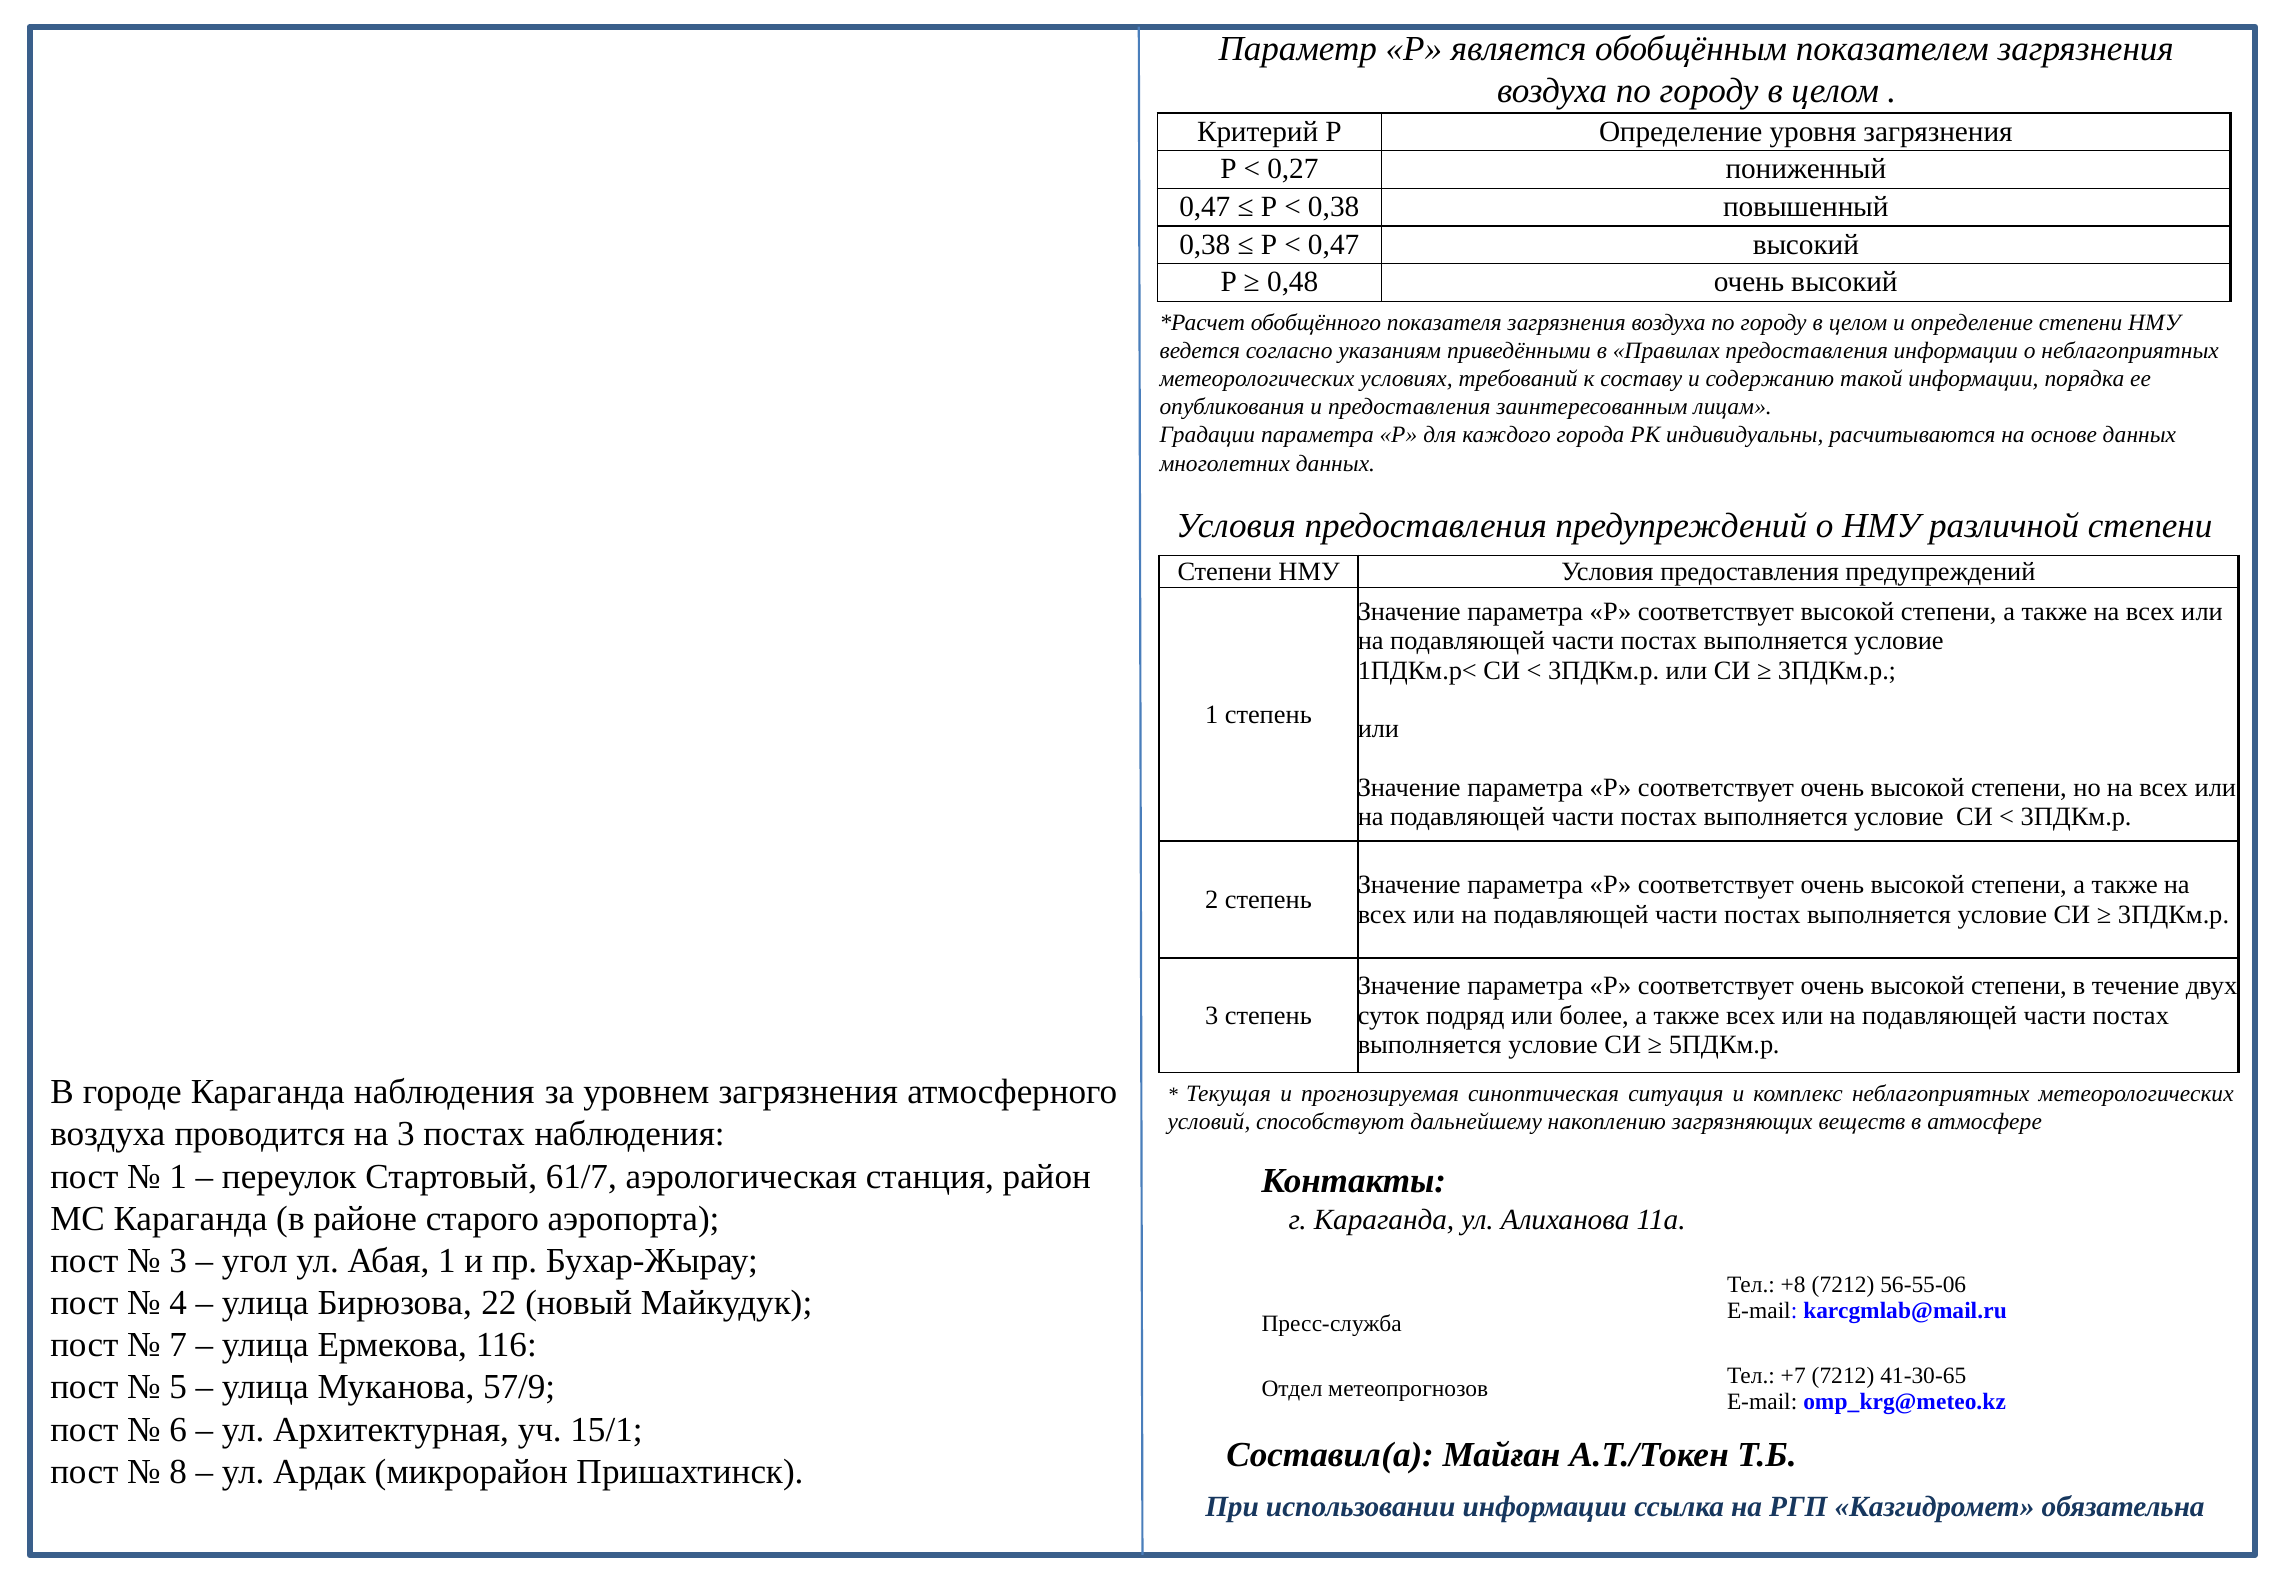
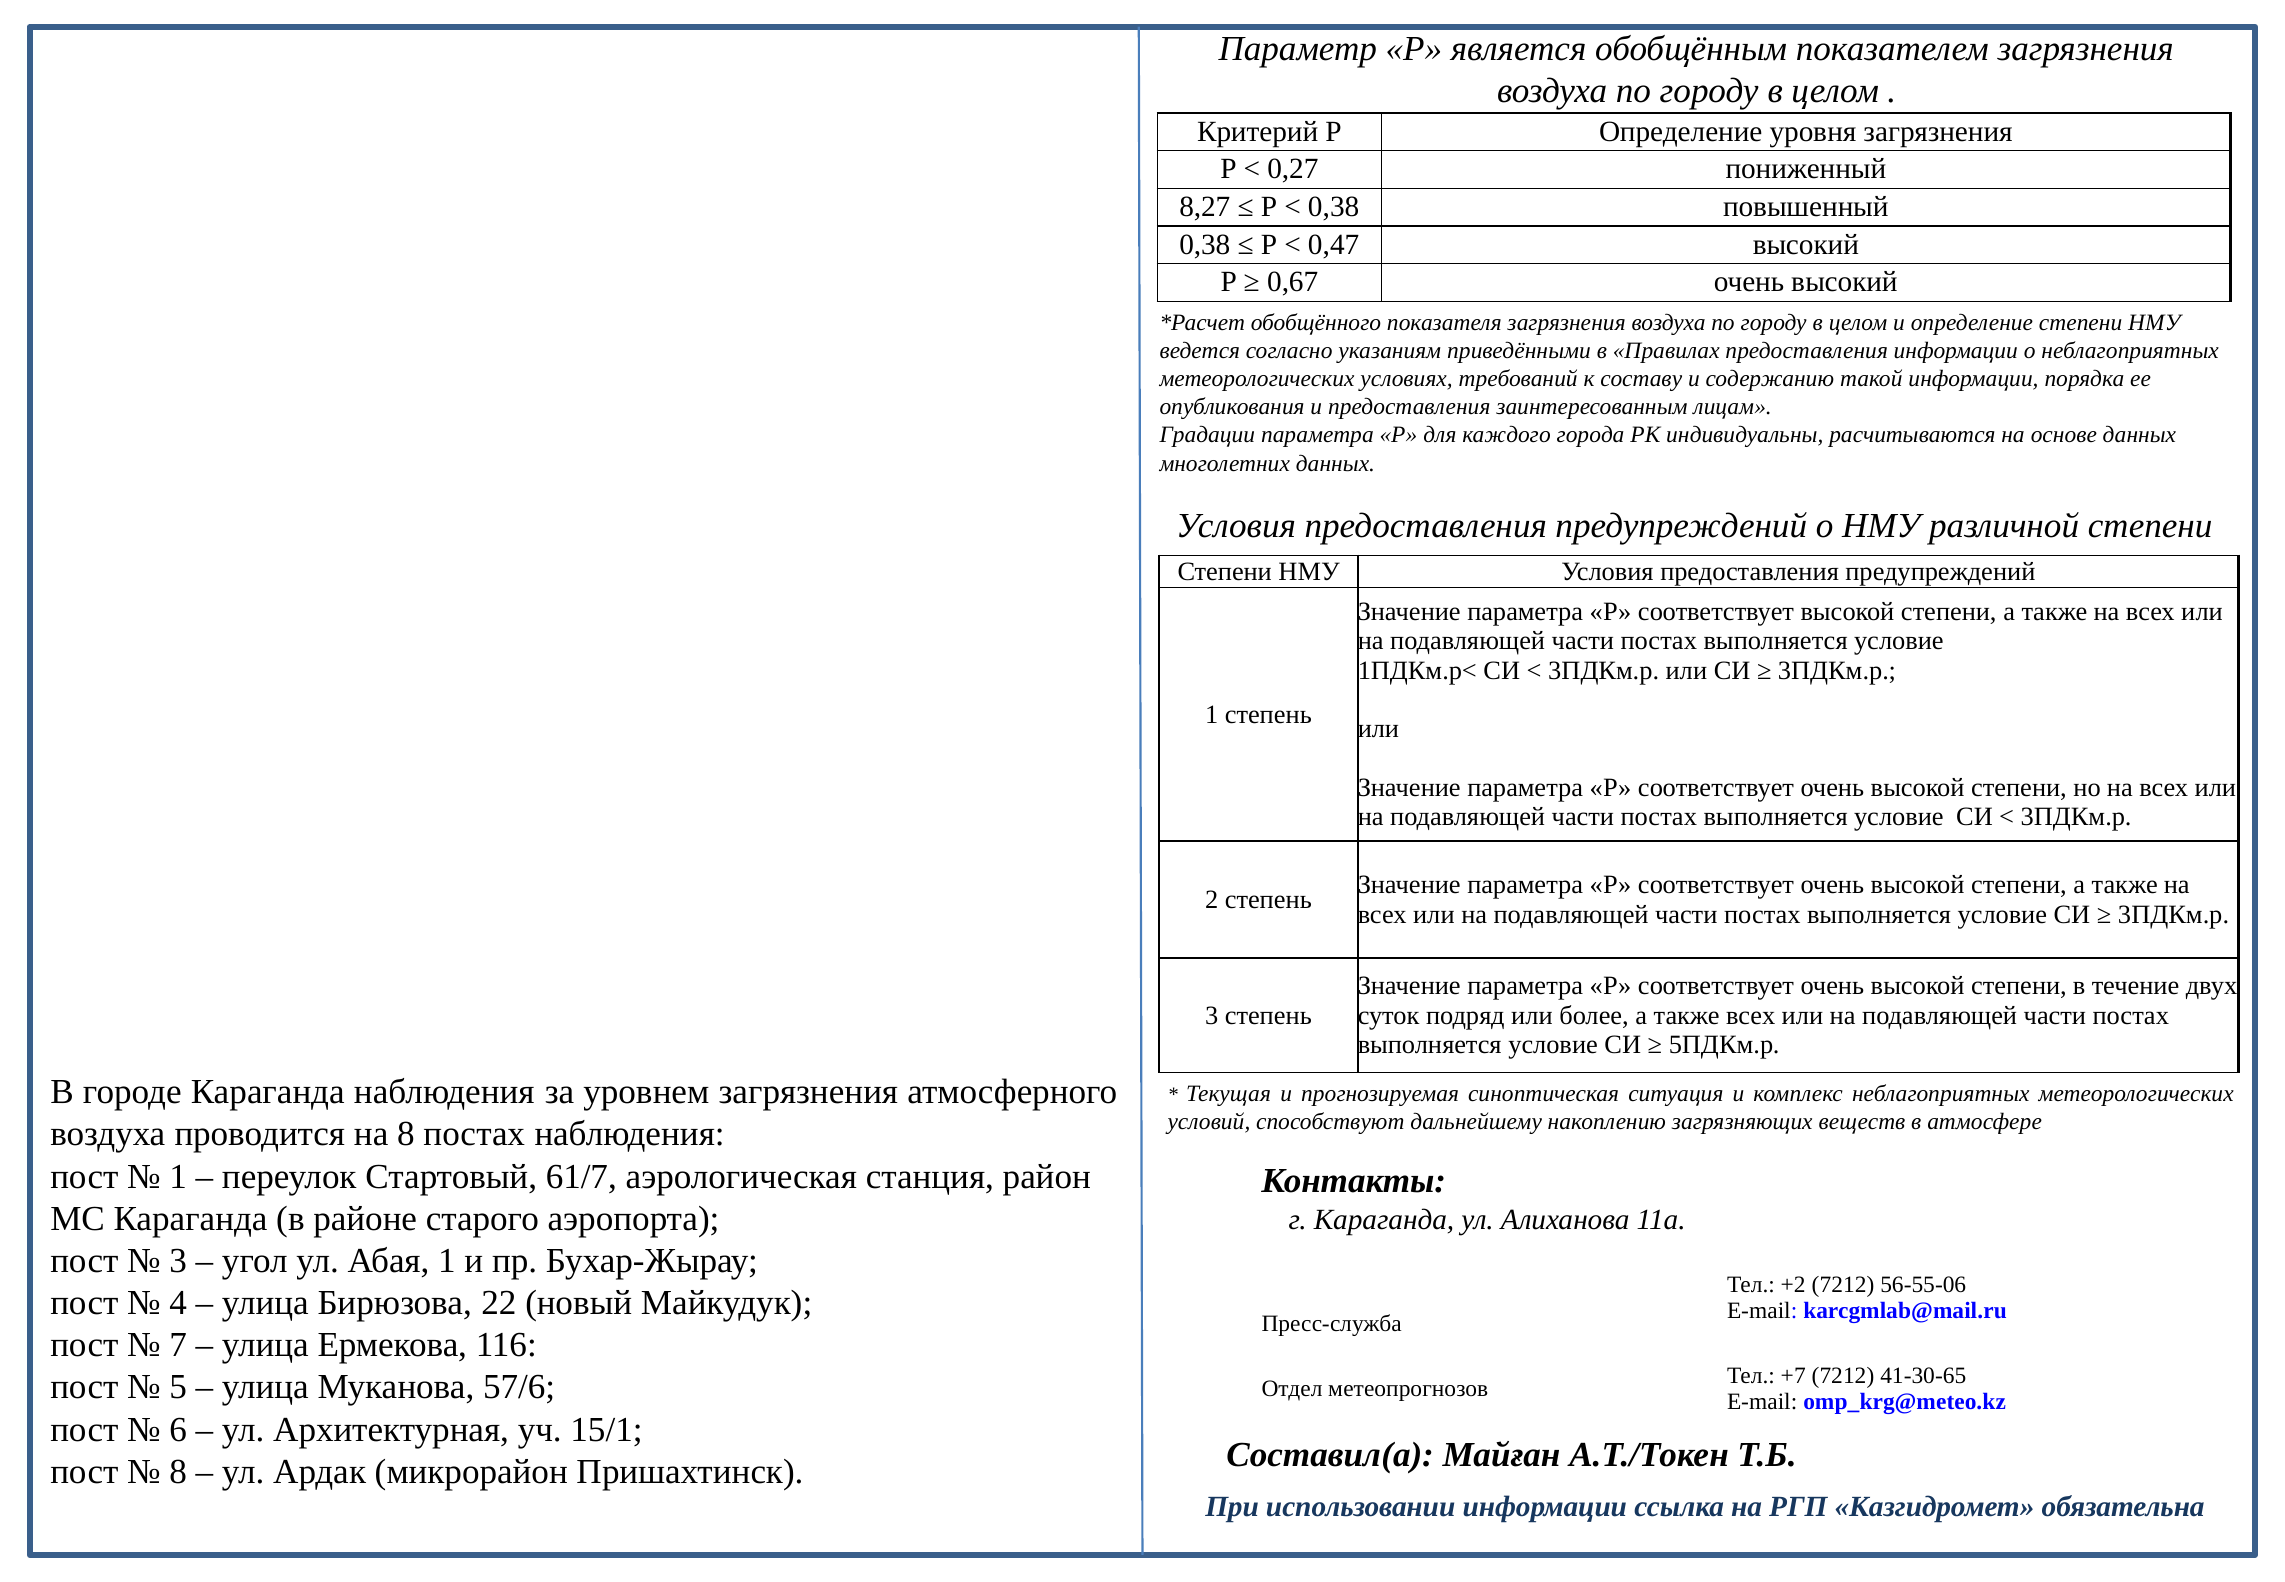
0,47 at (1205, 207): 0,47 -> 8,27
0,48: 0,48 -> 0,67
на 3: 3 -> 8
+8: +8 -> +2
57/9: 57/9 -> 57/6
